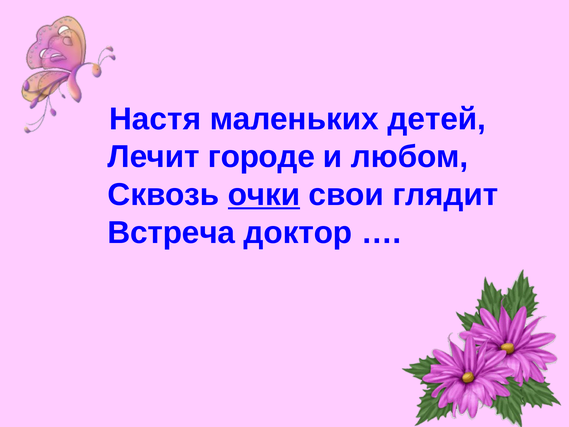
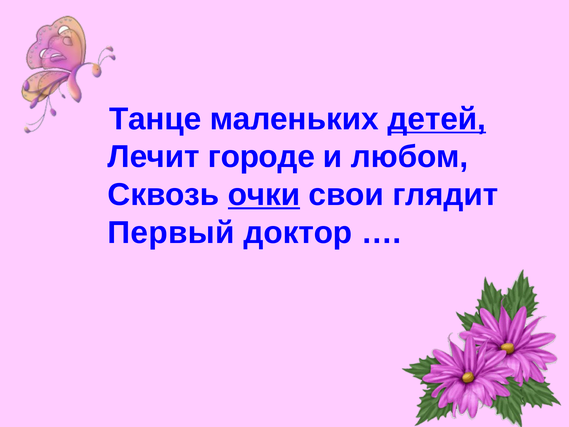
Настя: Настя -> Танце
детей underline: none -> present
Встреча: Встреча -> Первый
